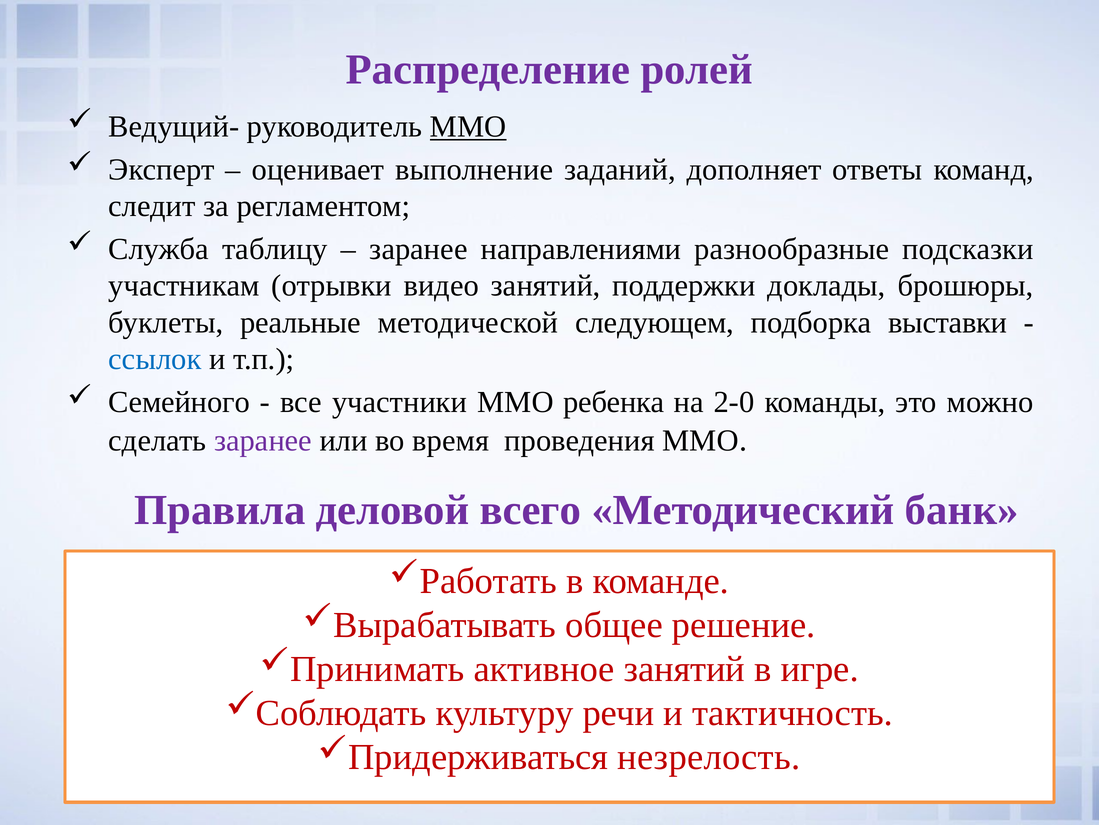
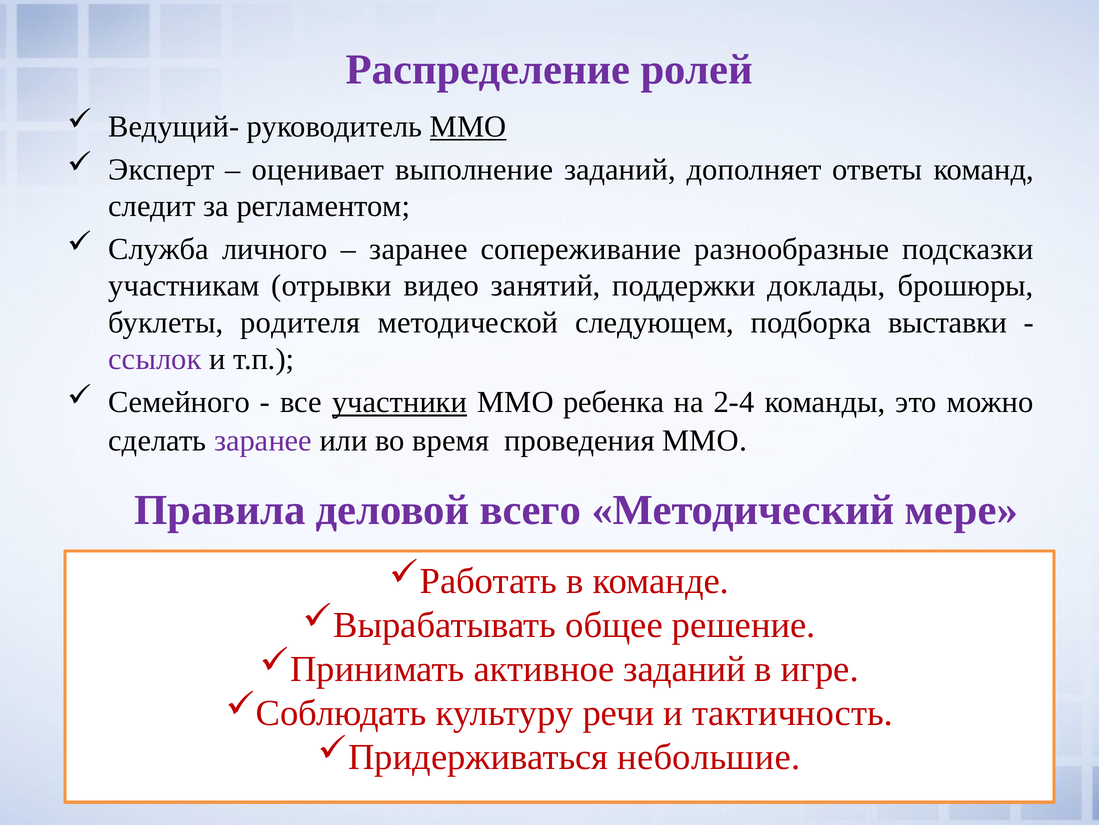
таблицу: таблицу -> личного
направлениями: направлениями -> сопереживание
реальные: реальные -> родителя
ссылок colour: blue -> purple
участники underline: none -> present
2-0: 2-0 -> 2-4
банк: банк -> мере
активное занятий: занятий -> заданий
незрелость: незрелость -> небольшие
